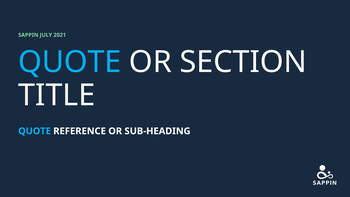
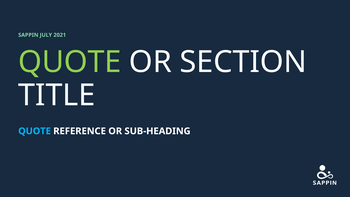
QUOTE at (70, 62) colour: light blue -> light green
